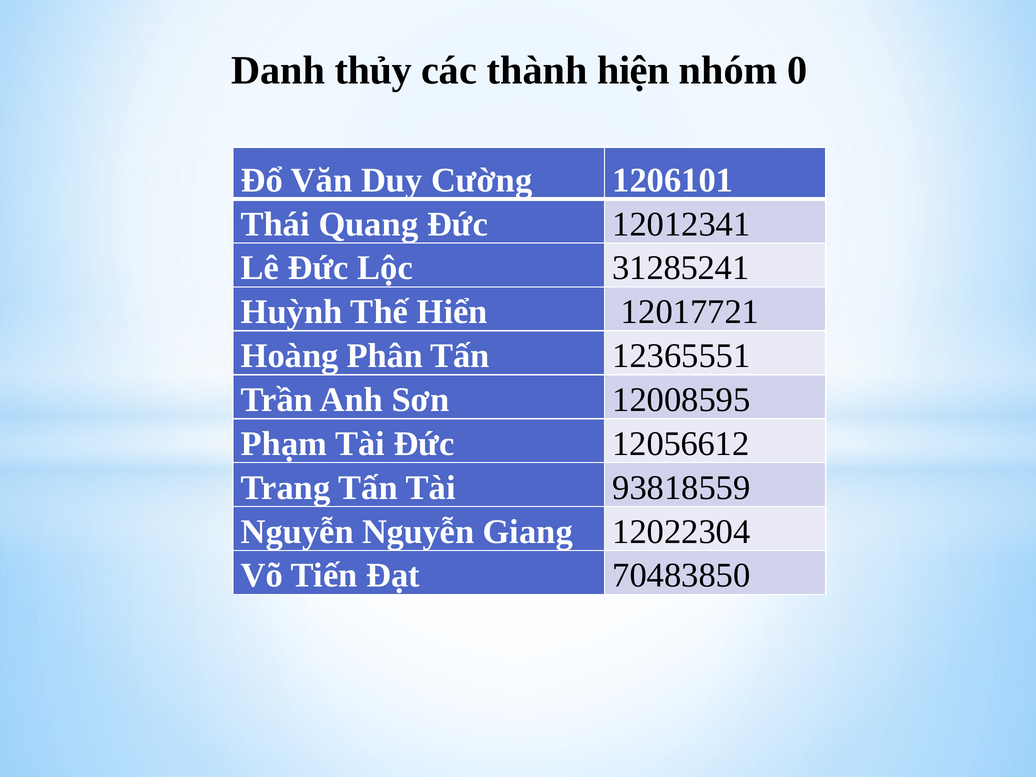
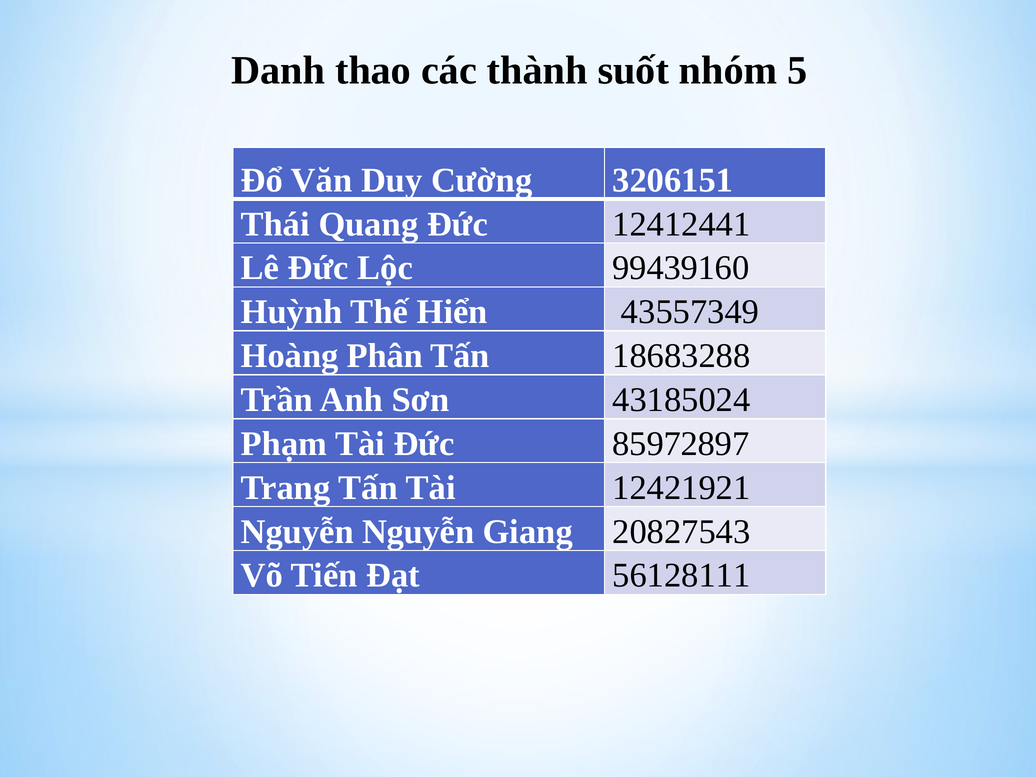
thủy: thủy -> thao
hiện: hiện -> suốt
0: 0 -> 5
1206101: 1206101 -> 3206151
12012341: 12012341 -> 12412441
31285241: 31285241 -> 99439160
12017721: 12017721 -> 43557349
12365551: 12365551 -> 18683288
12008595: 12008595 -> 43185024
12056612: 12056612 -> 85972897
93818559: 93818559 -> 12421921
12022304: 12022304 -> 20827543
70483850: 70483850 -> 56128111
